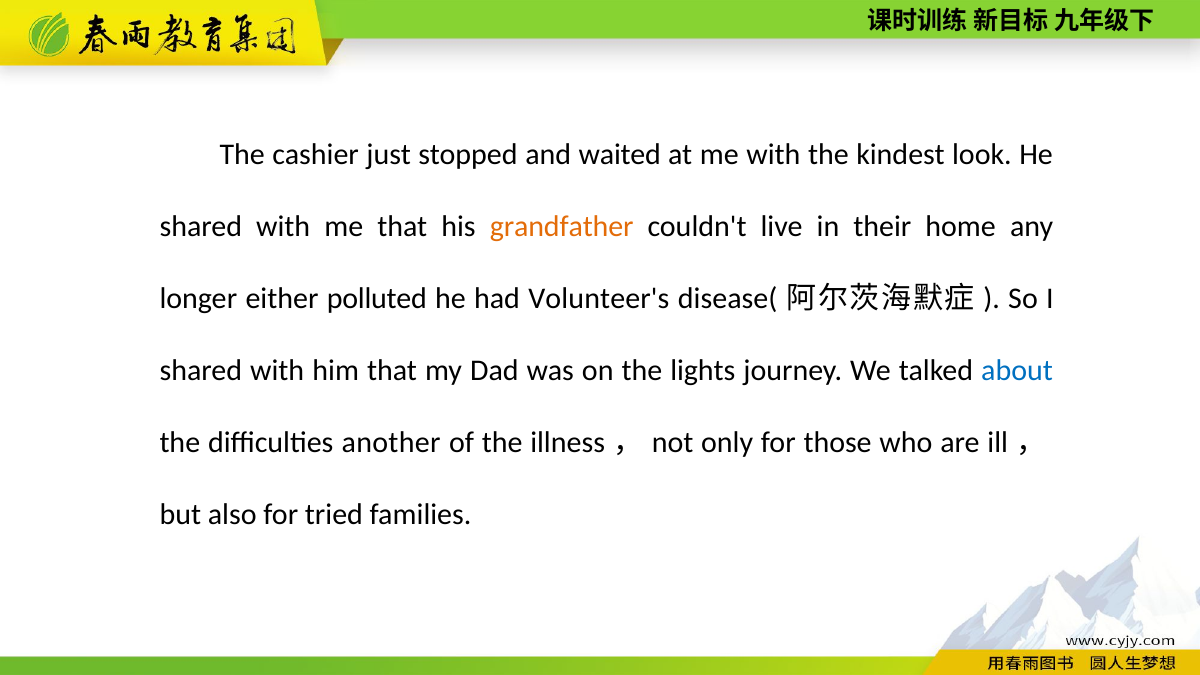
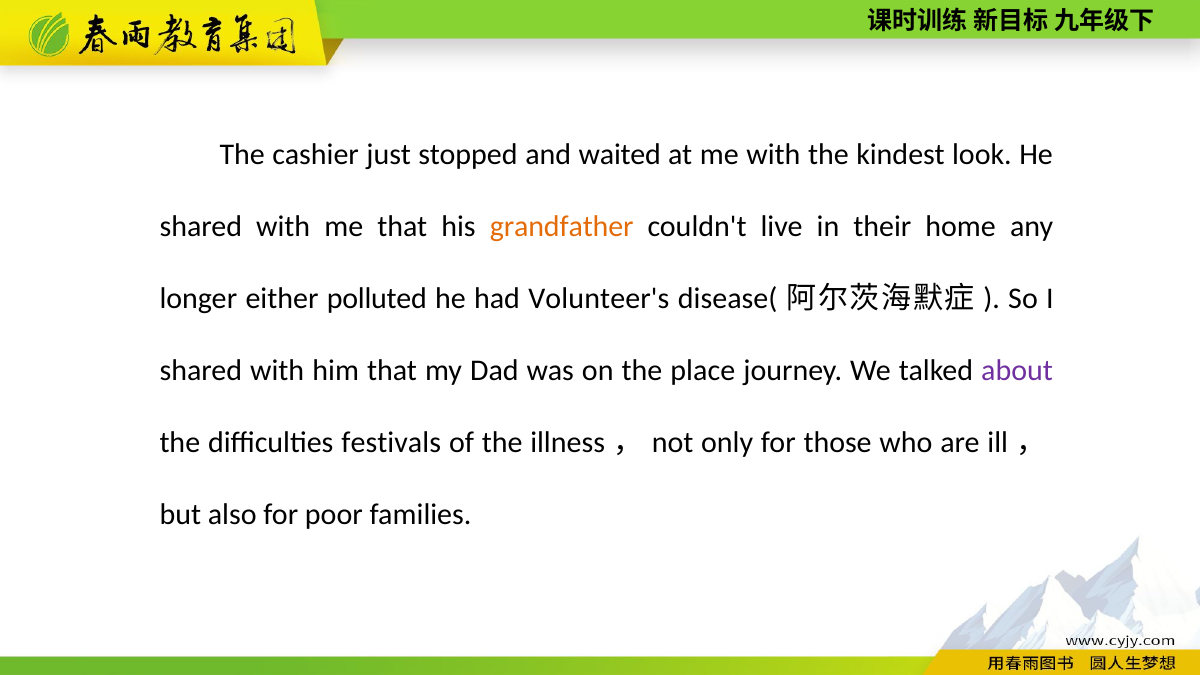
lights: lights -> place
about colour: blue -> purple
another: another -> festivals
tried: tried -> poor
